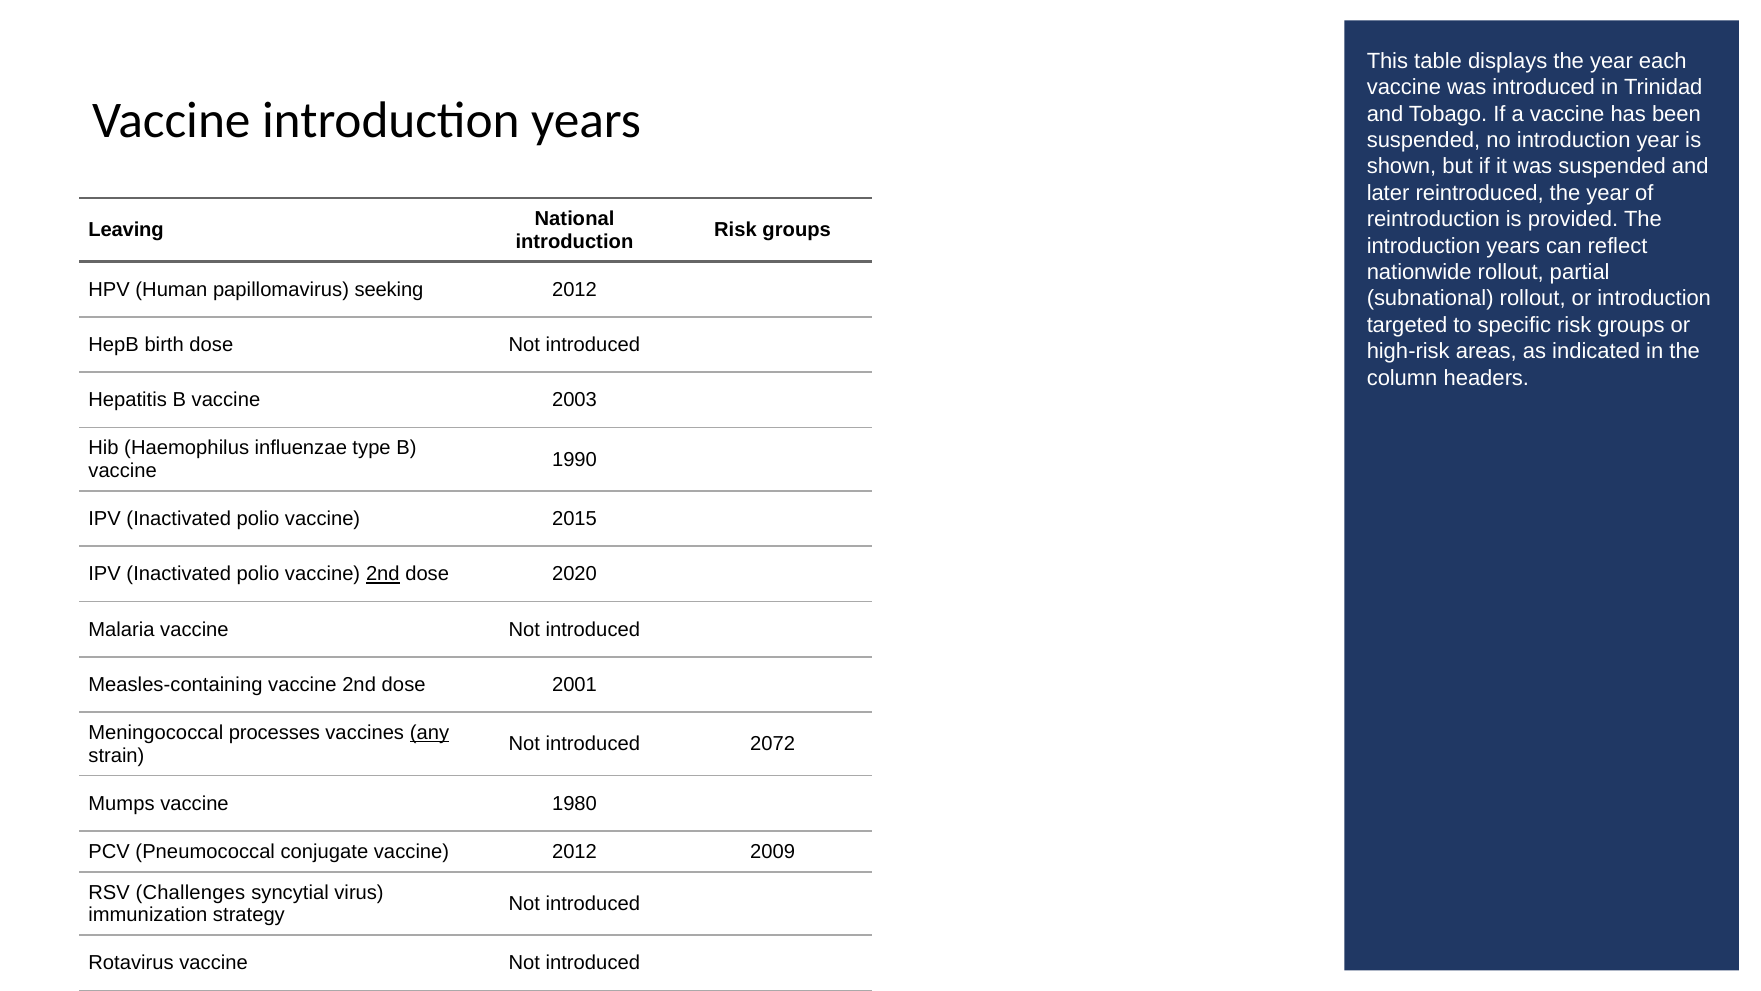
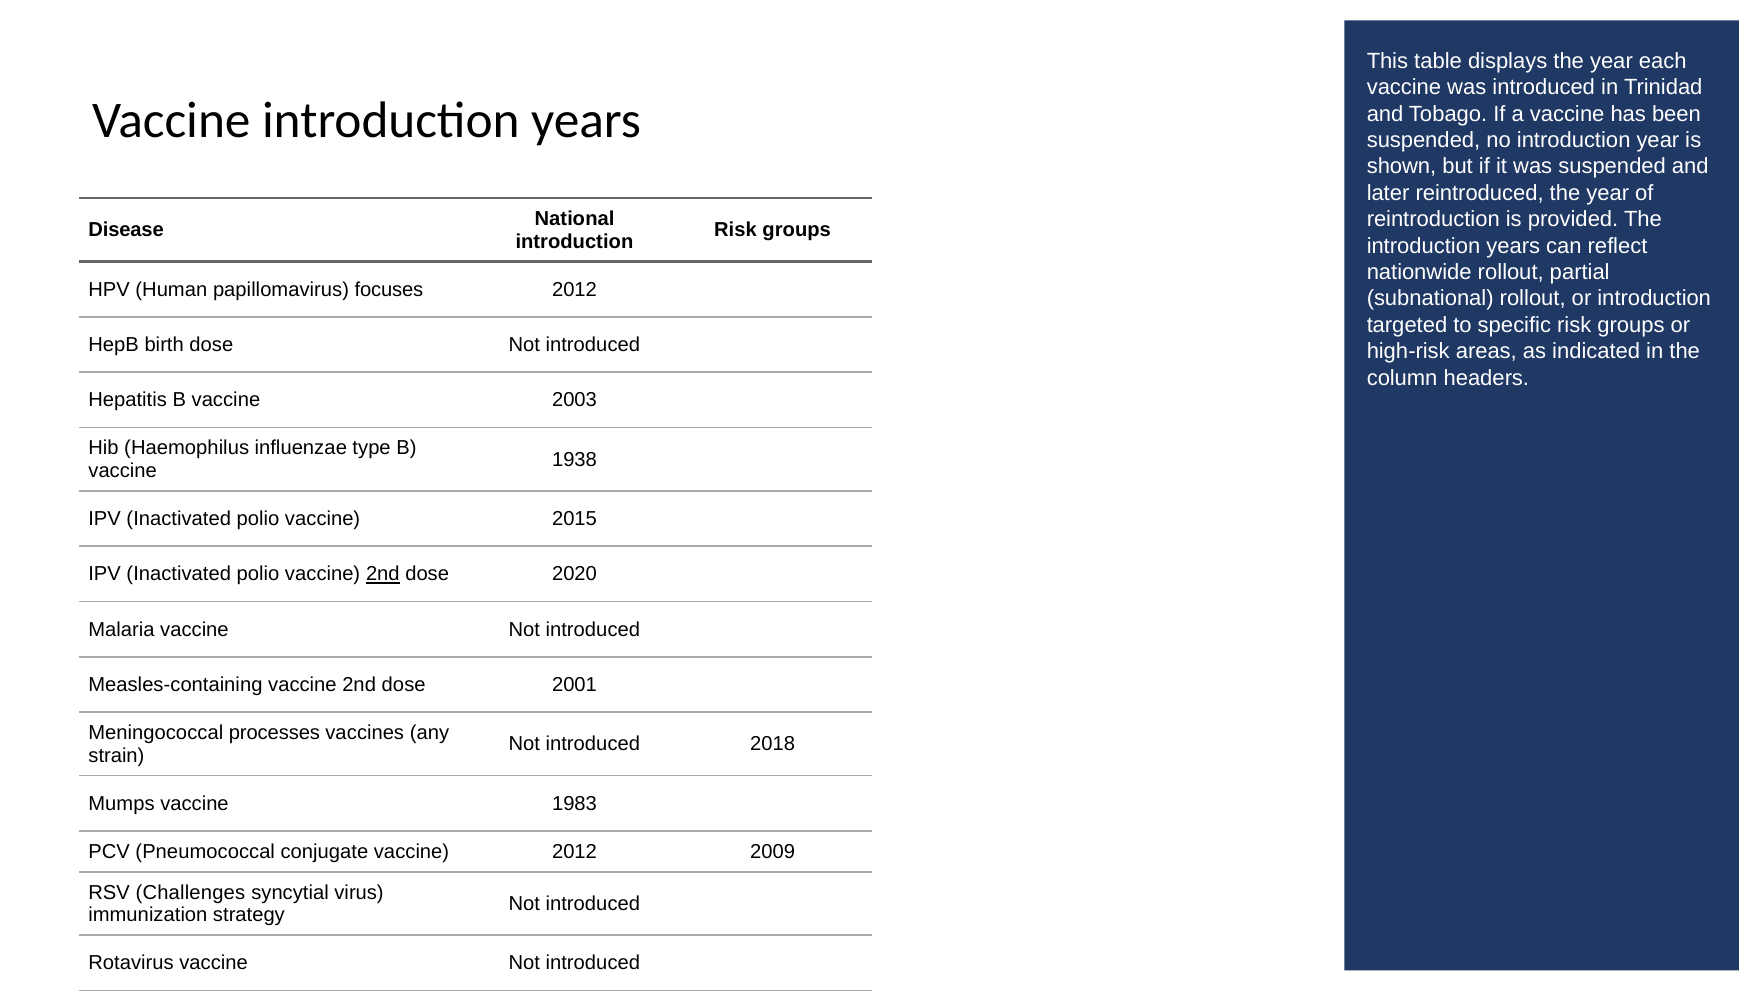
Leaving: Leaving -> Disease
seeking: seeking -> focuses
1990: 1990 -> 1938
any underline: present -> none
2072: 2072 -> 2018
1980: 1980 -> 1983
